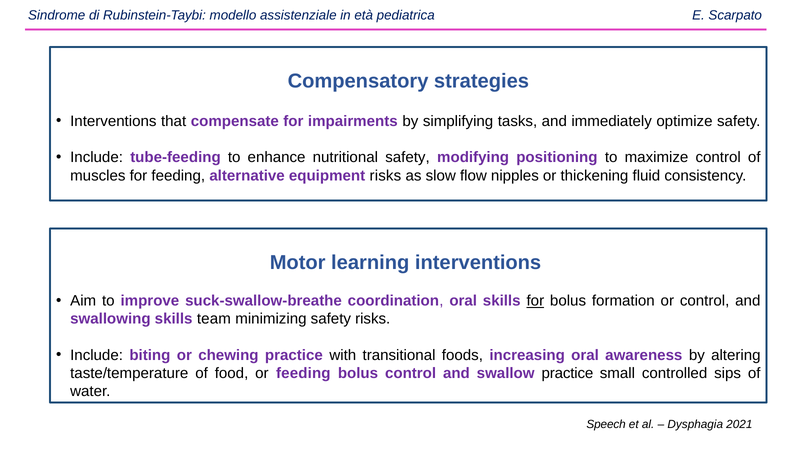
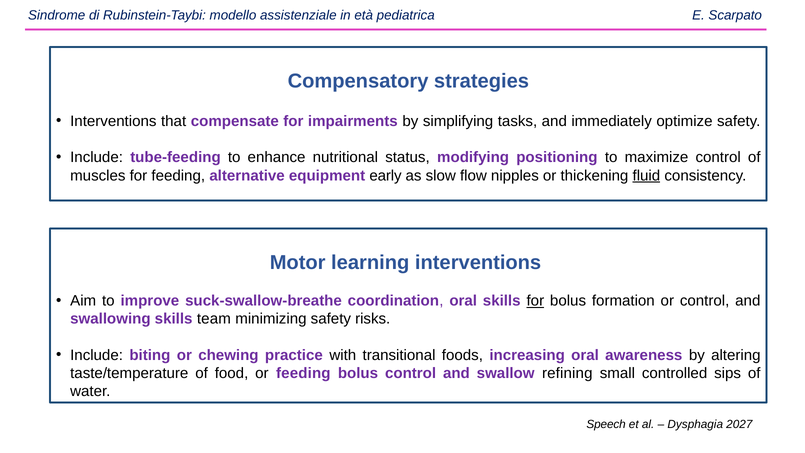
nutritional safety: safety -> status
equipment risks: risks -> early
fluid underline: none -> present
swallow practice: practice -> refining
2021: 2021 -> 2027
